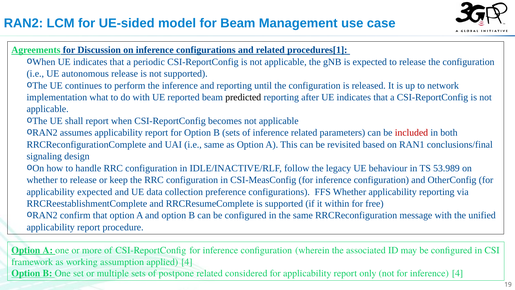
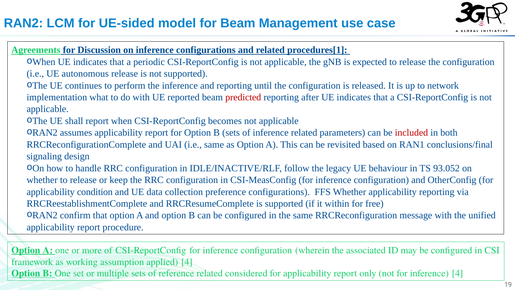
predicted colour: black -> red
53.989: 53.989 -> 93.052
applicability expected: expected -> condition
postpone: postpone -> reference
